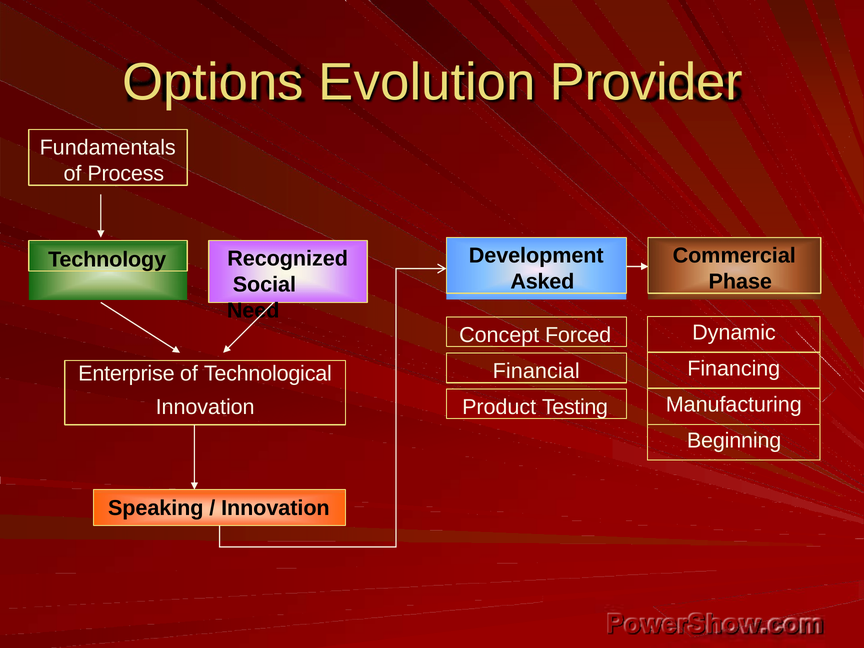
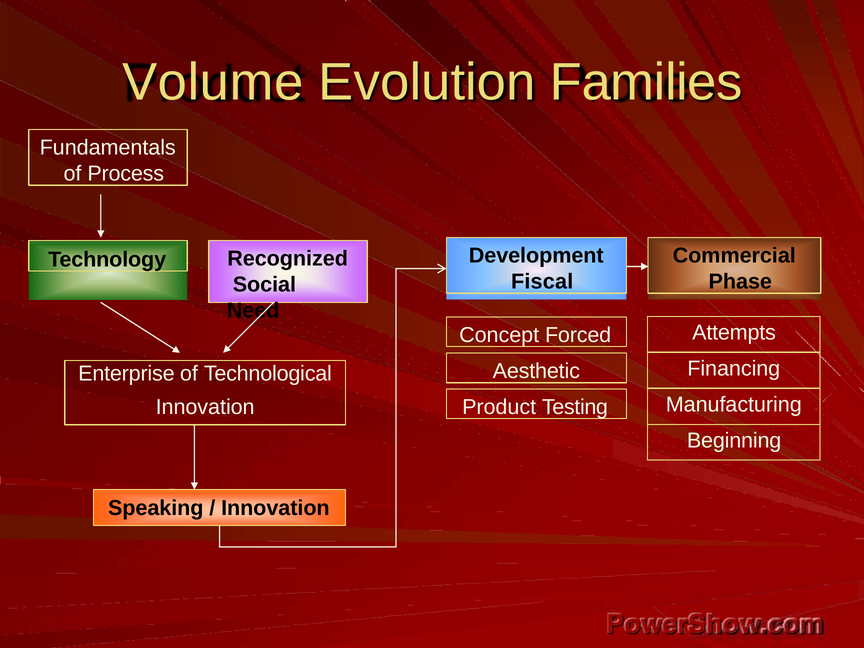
Options: Options -> Volume
Provider: Provider -> Families
Asked: Asked -> Fiscal
Dynamic: Dynamic -> Attempts
Financial: Financial -> Aesthetic
